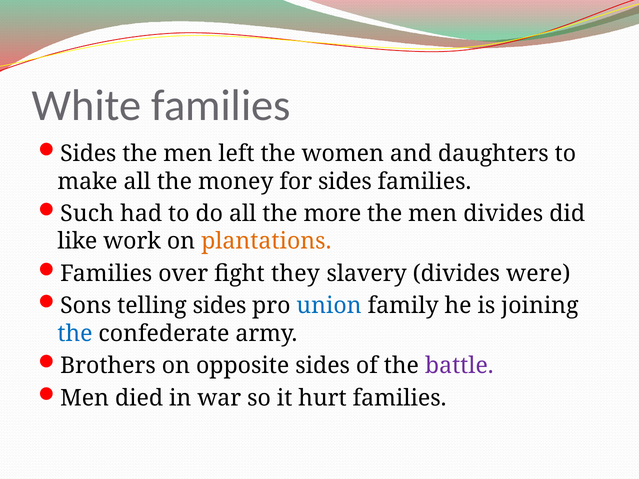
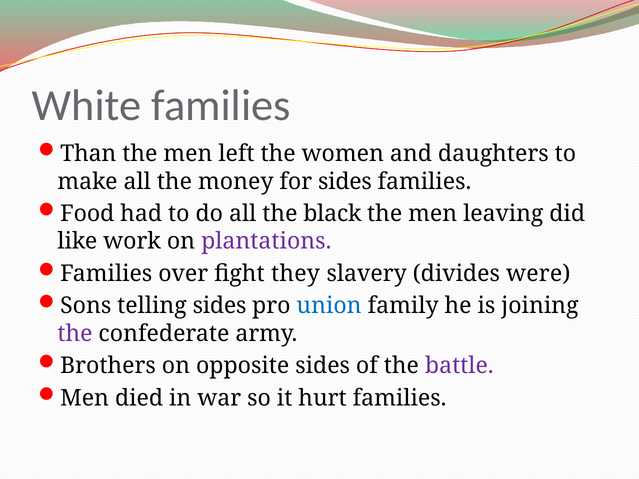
Sides at (88, 154): Sides -> Than
Such: Such -> Food
more: more -> black
men divides: divides -> leaving
plantations colour: orange -> purple
the at (75, 334) colour: blue -> purple
